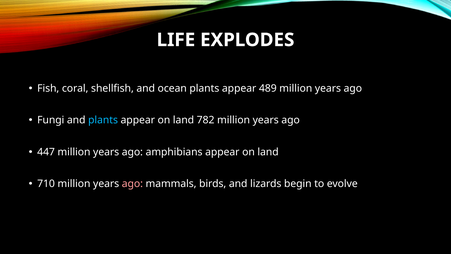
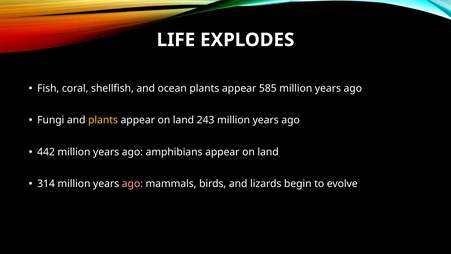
489: 489 -> 585
plants at (103, 120) colour: light blue -> yellow
782: 782 -> 243
447: 447 -> 442
710: 710 -> 314
